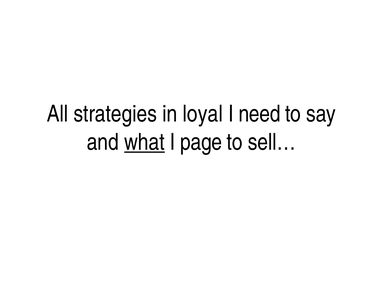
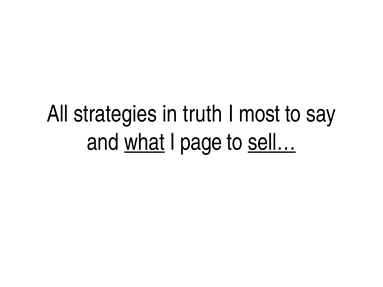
loyal: loyal -> truth
need: need -> most
sell… underline: none -> present
